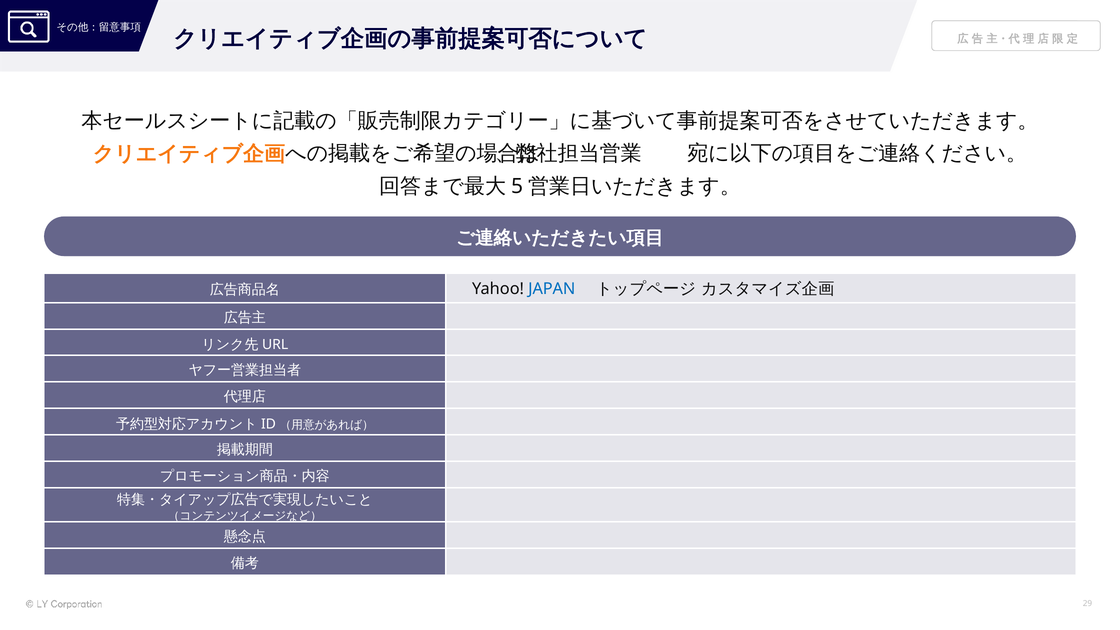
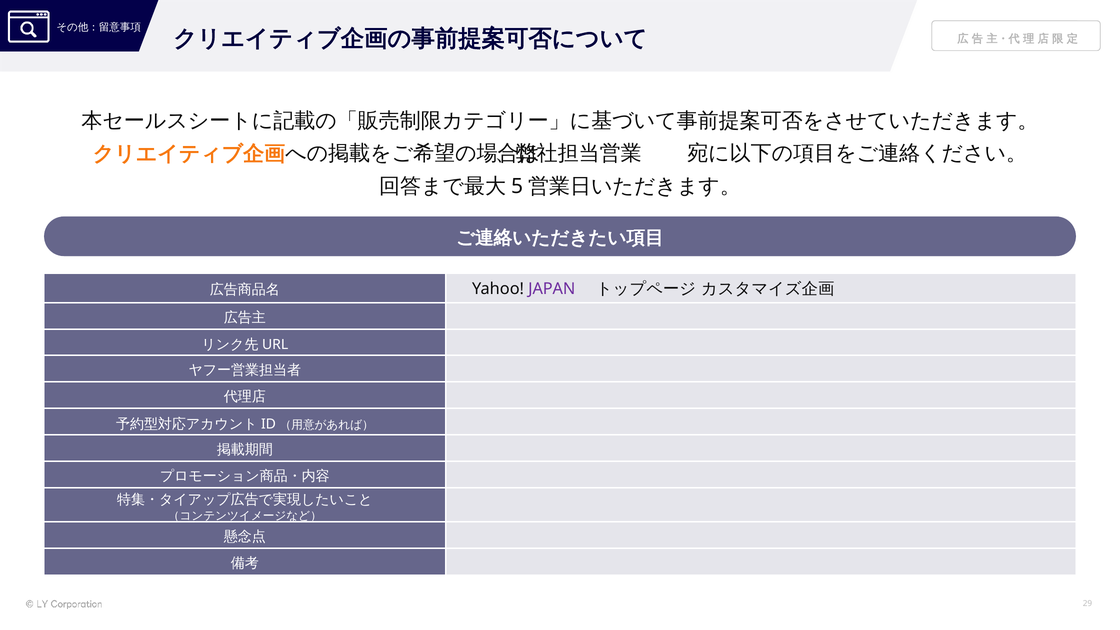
JAPAN colour: blue -> purple
